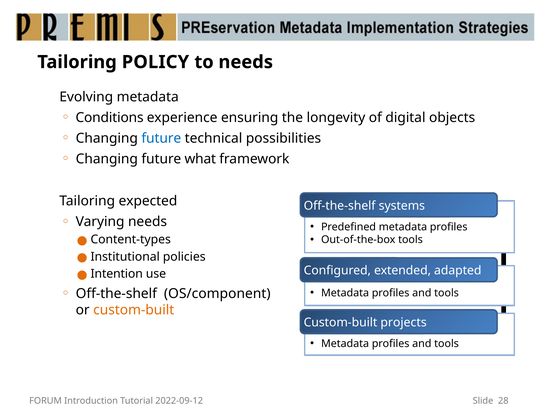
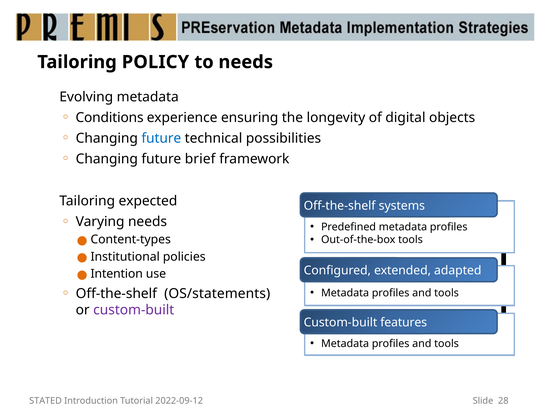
what: what -> brief
OS/component: OS/component -> OS/statements
custom-built at (134, 310) colour: orange -> purple
projects: projects -> features
FORUM: FORUM -> STATED
